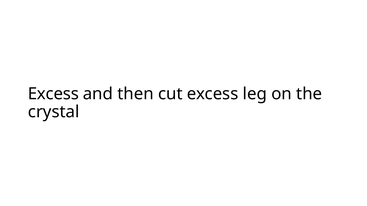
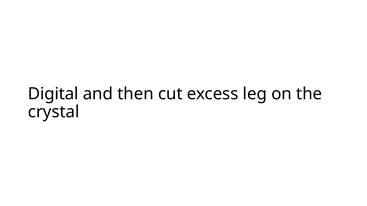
Excess at (53, 94): Excess -> Digital
